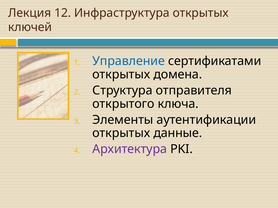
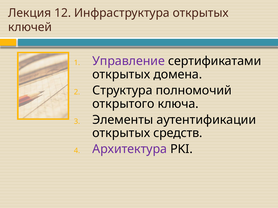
Управление colour: blue -> purple
отправителя: отправителя -> полномочий
данные: данные -> средств
